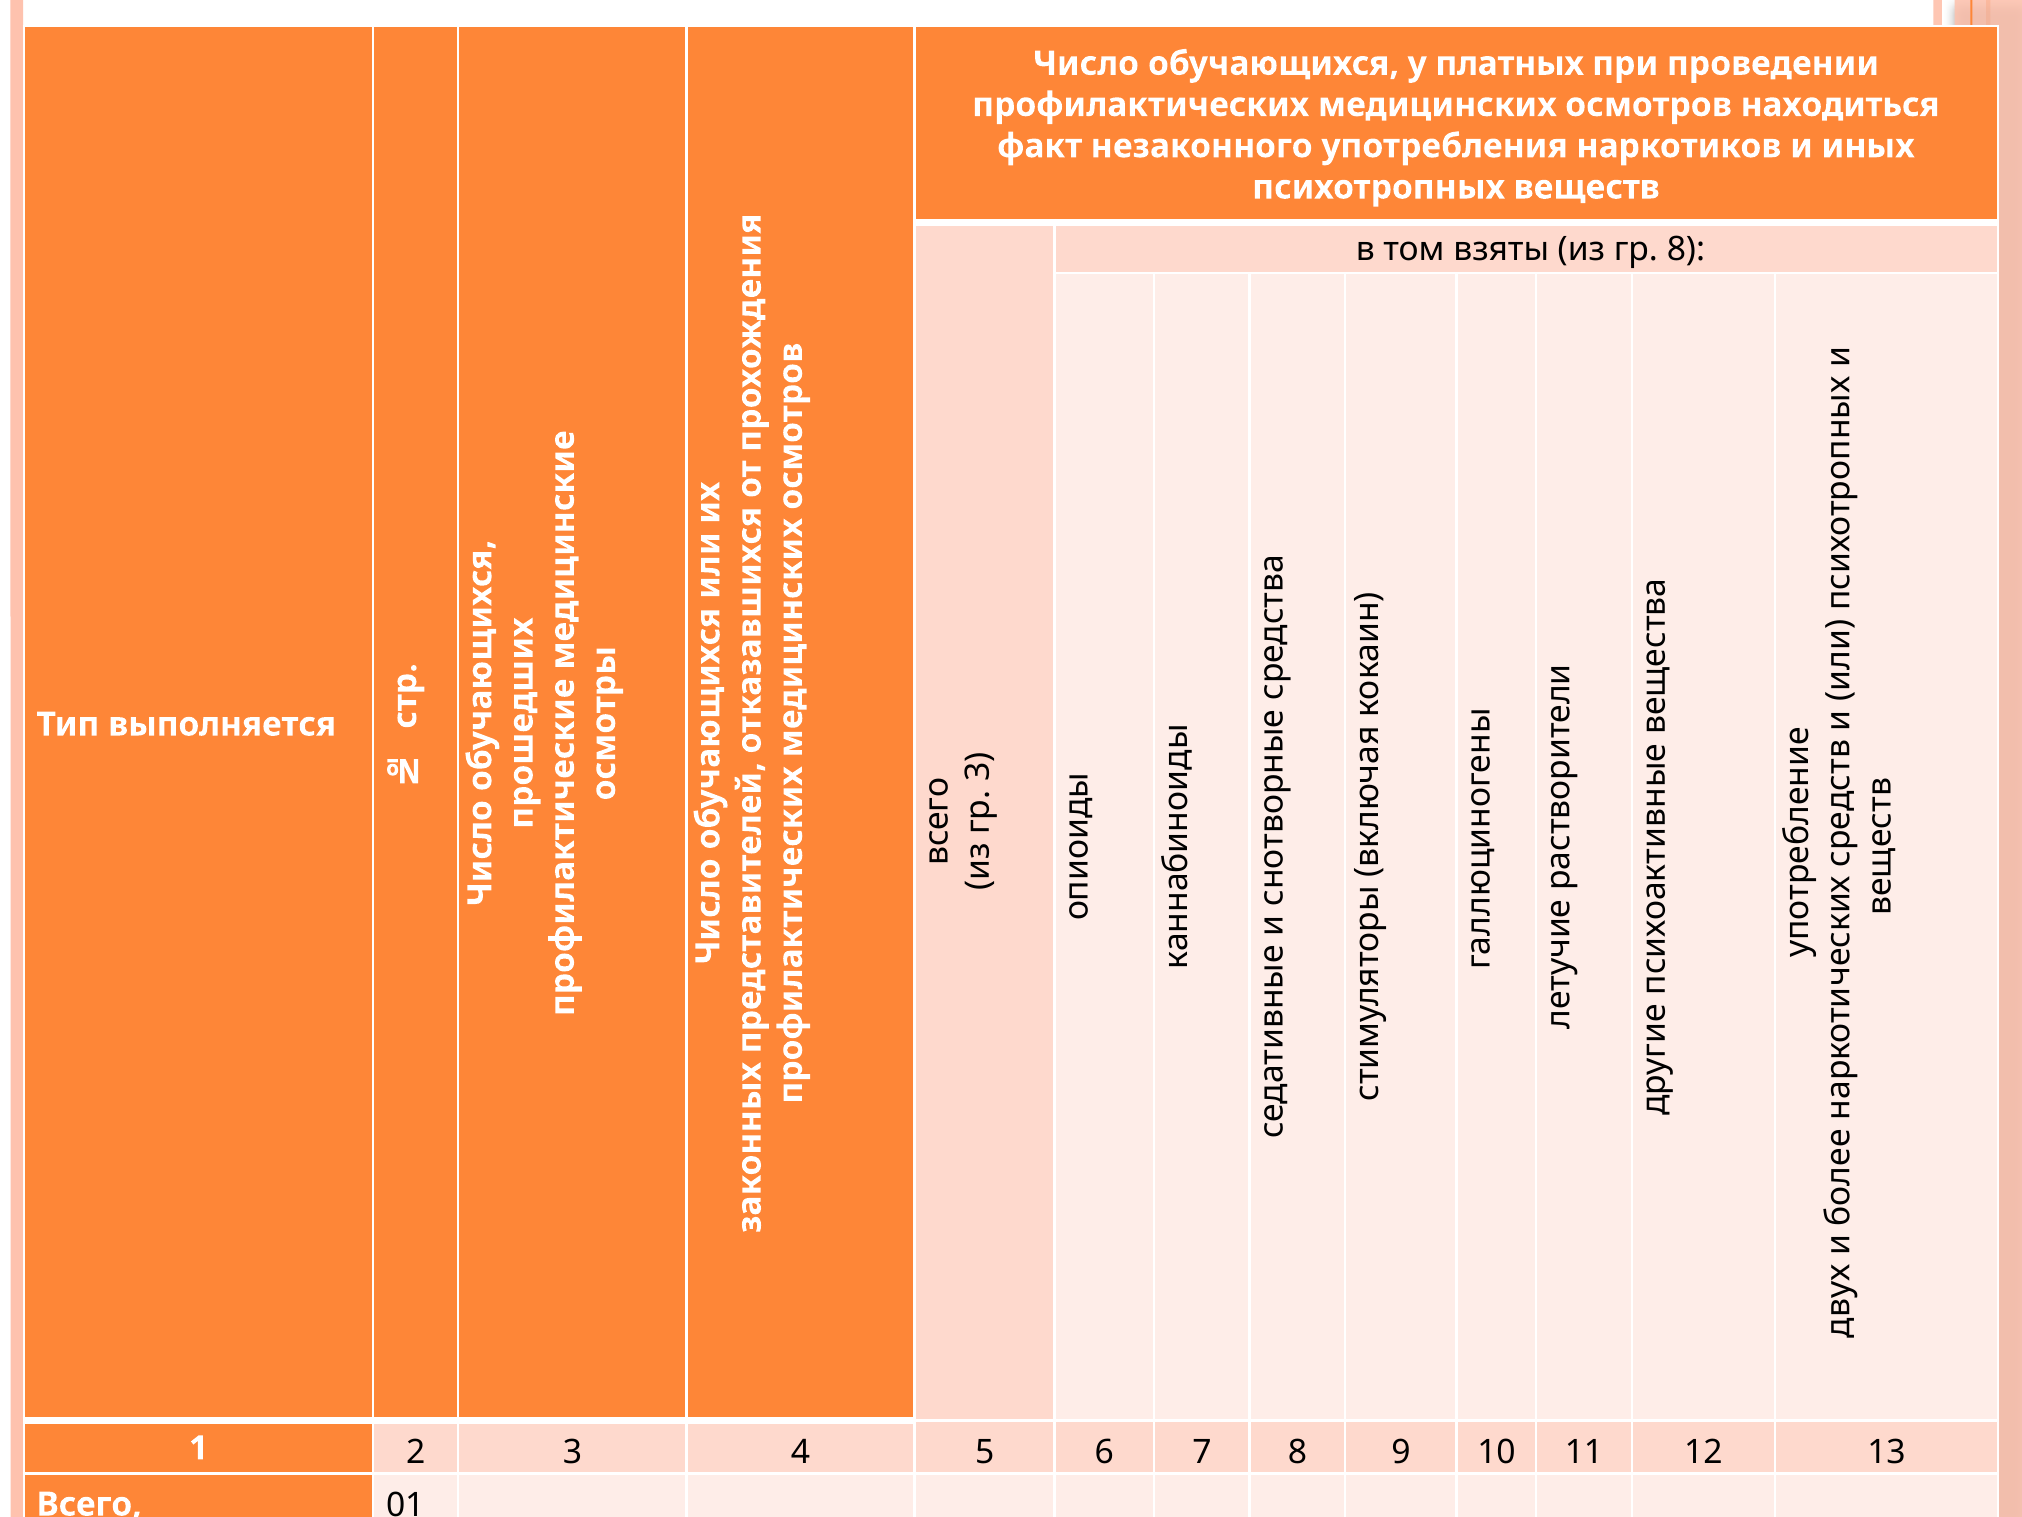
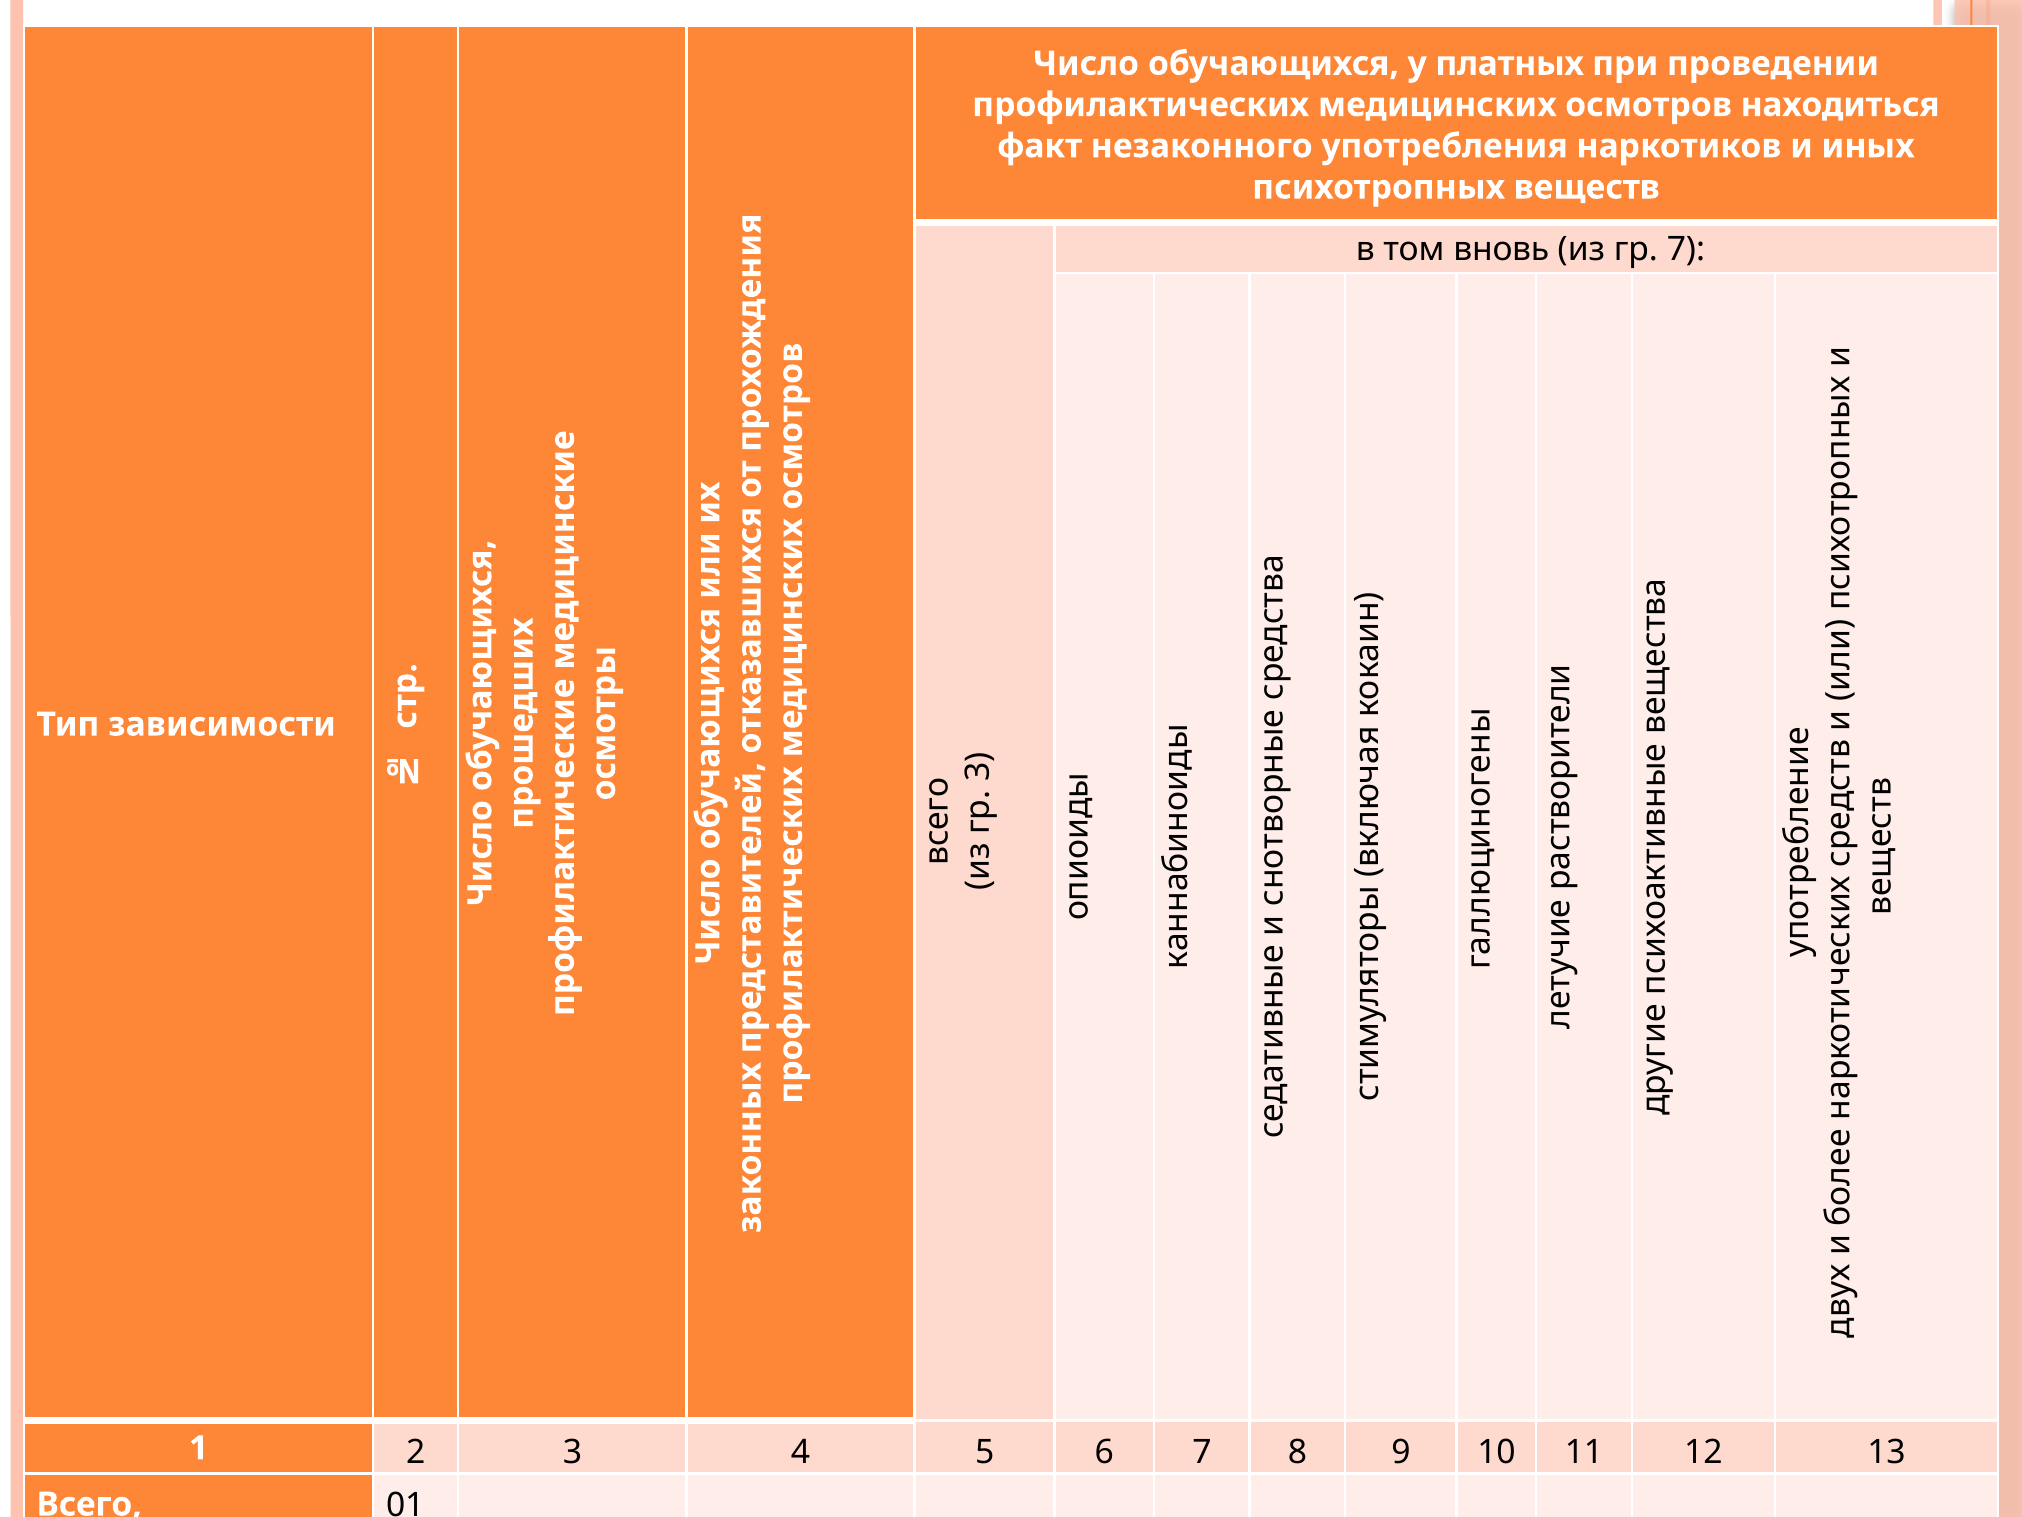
взяты: взяты -> вновь
гр 8: 8 -> 7
выполняется: выполняется -> зависимости
